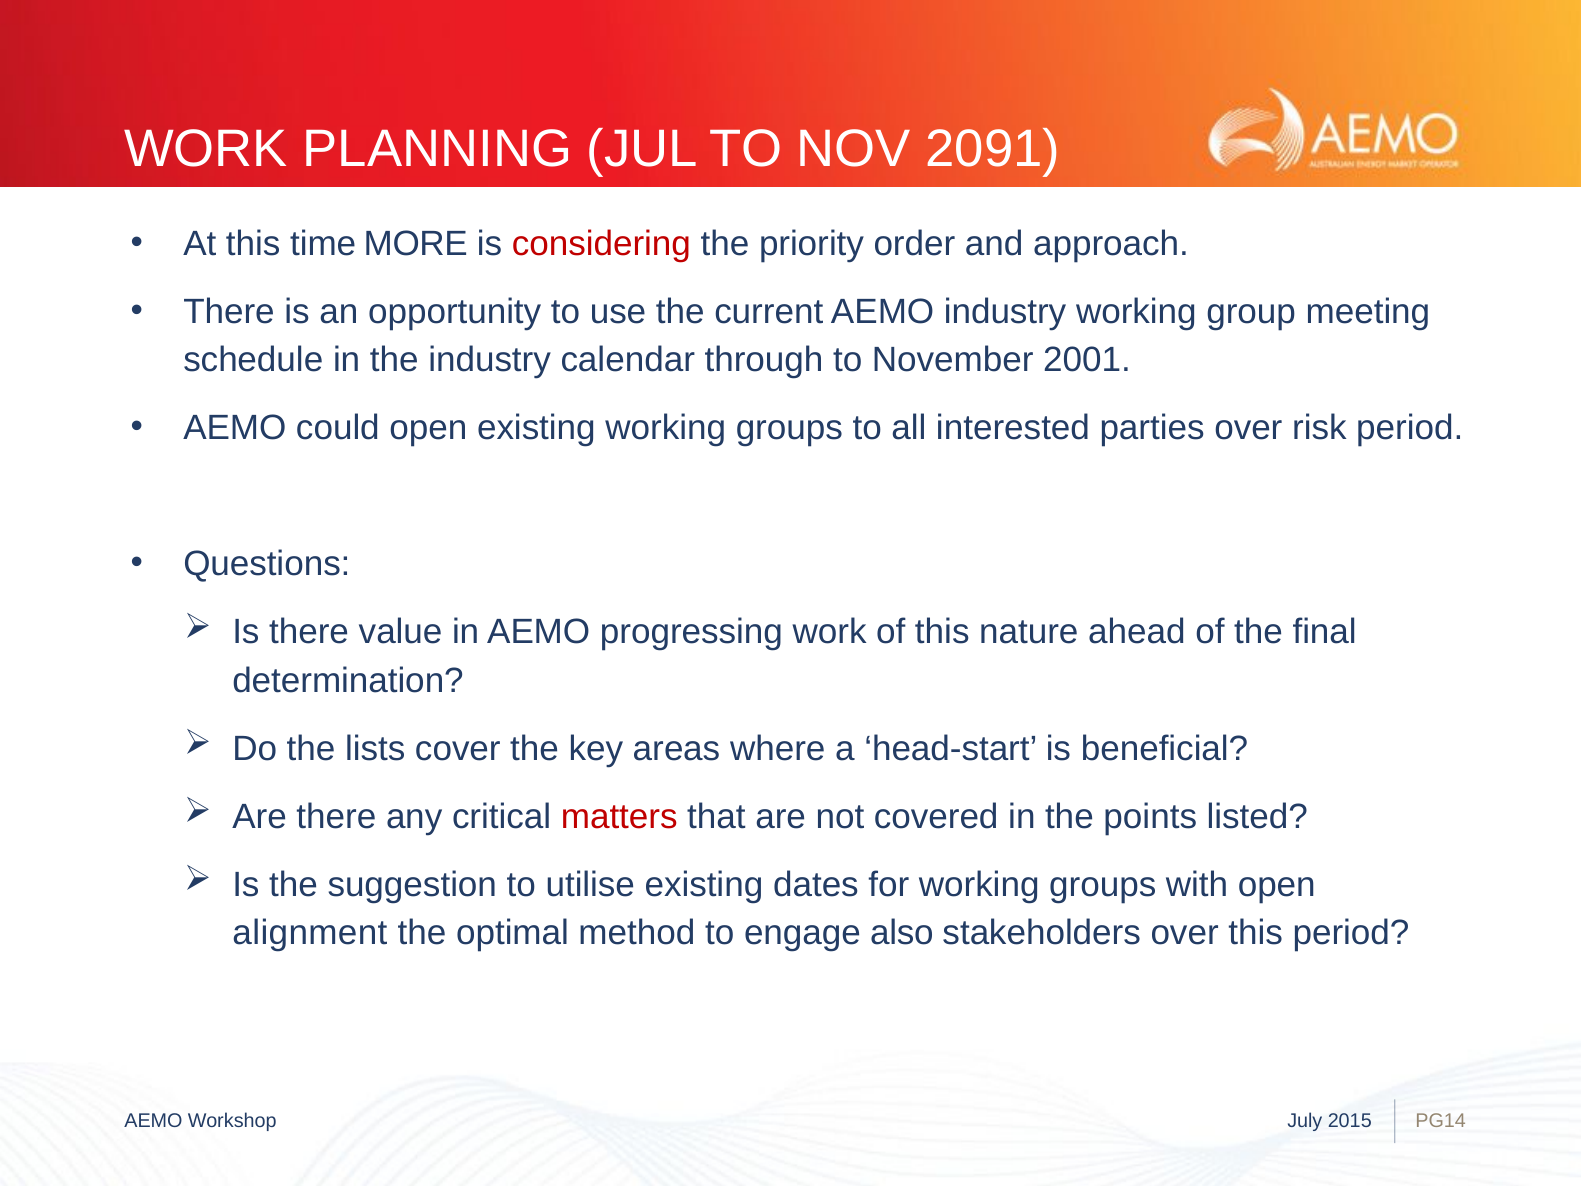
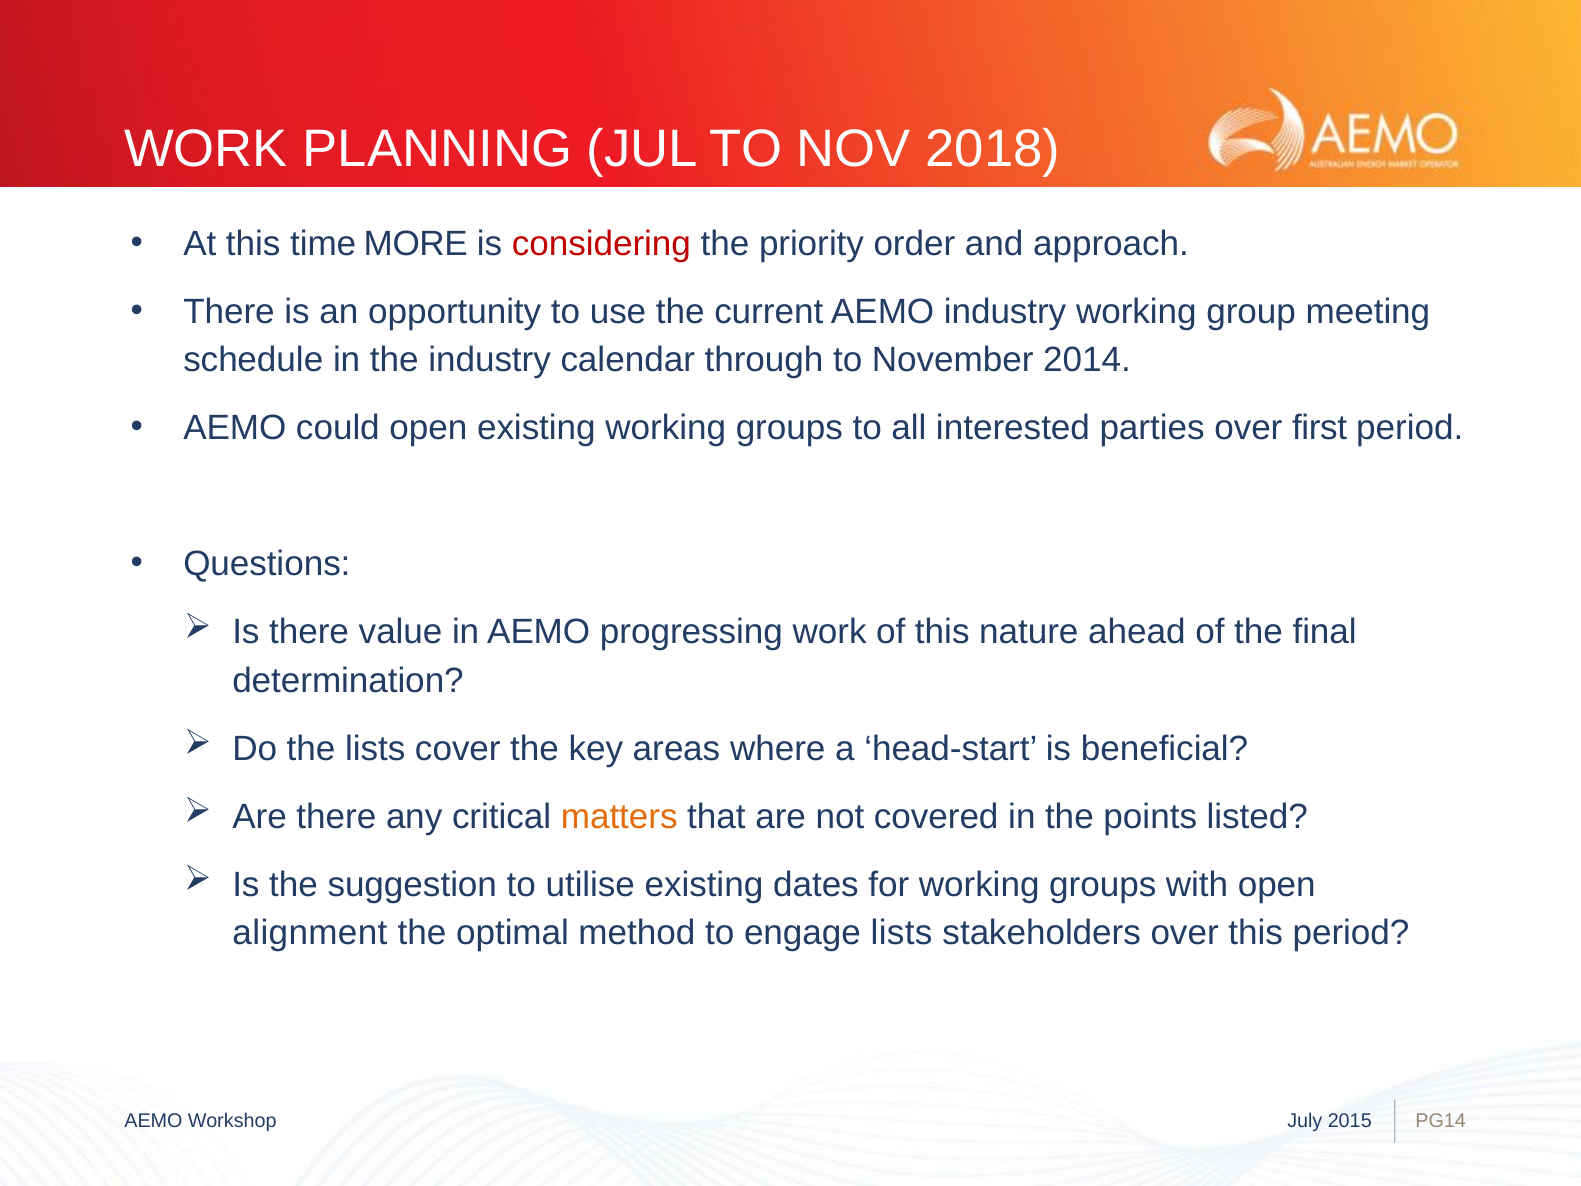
2091: 2091 -> 2018
2001: 2001 -> 2014
risk: risk -> first
matters colour: red -> orange
engage also: also -> lists
